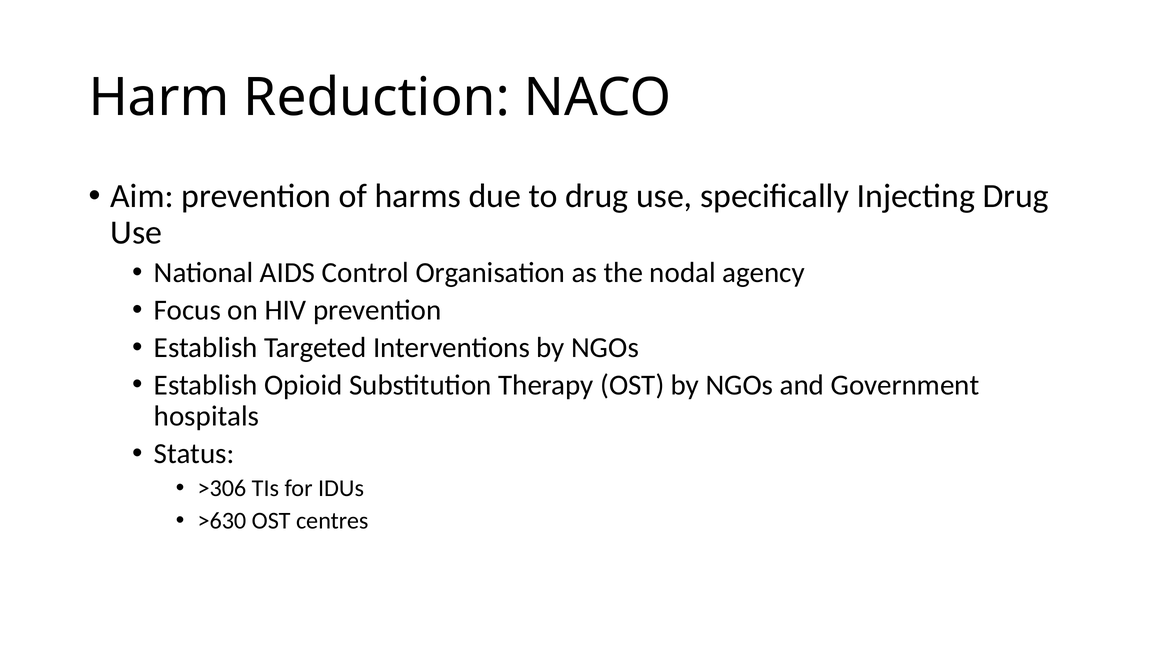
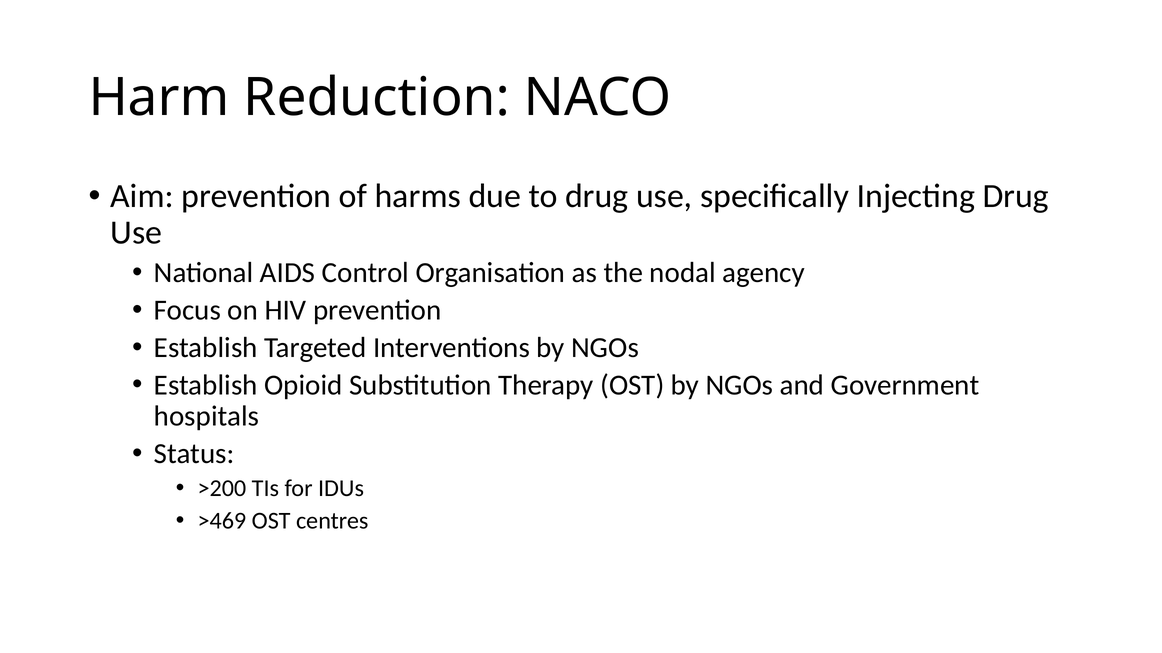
>306: >306 -> >200
>630: >630 -> >469
